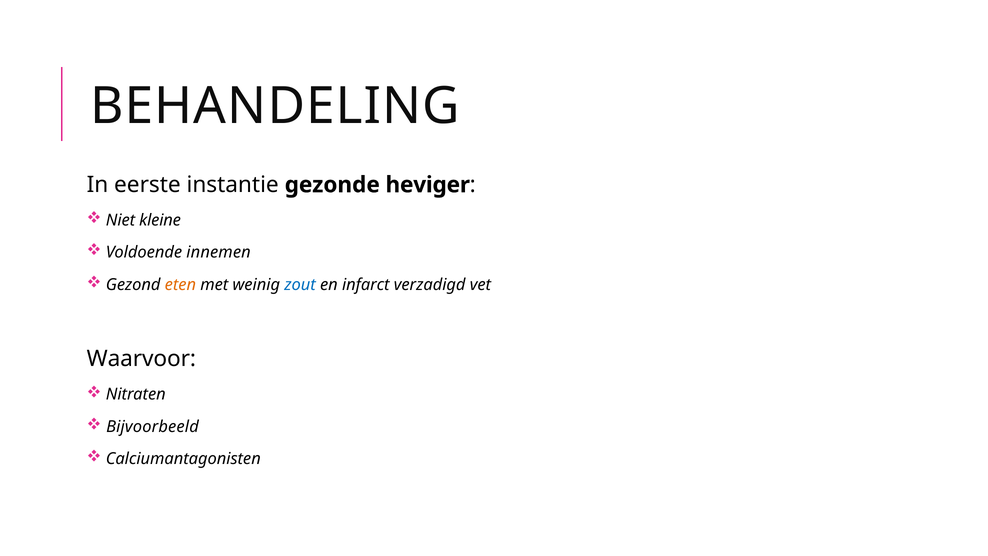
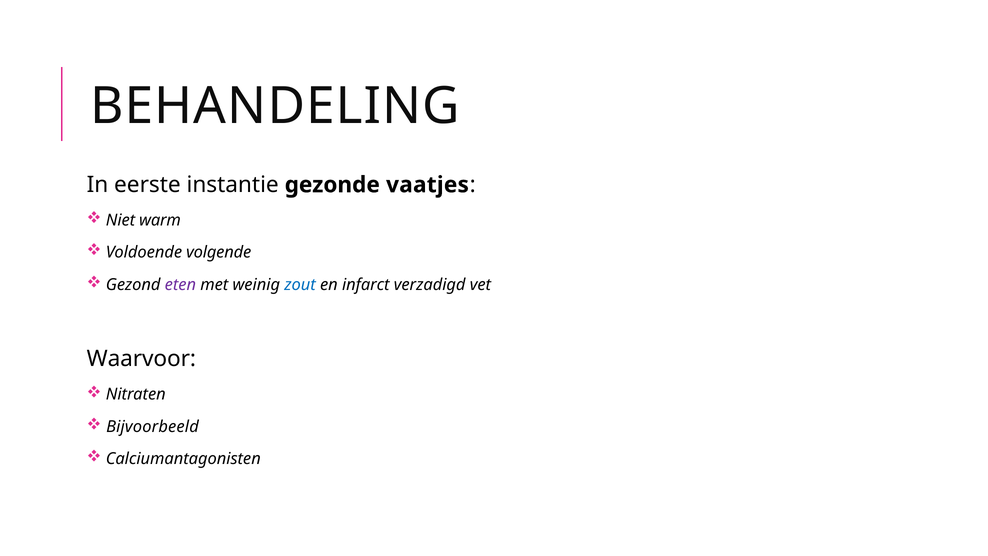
heviger: heviger -> vaatjes
kleine: kleine -> warm
innemen: innemen -> volgende
eten colour: orange -> purple
